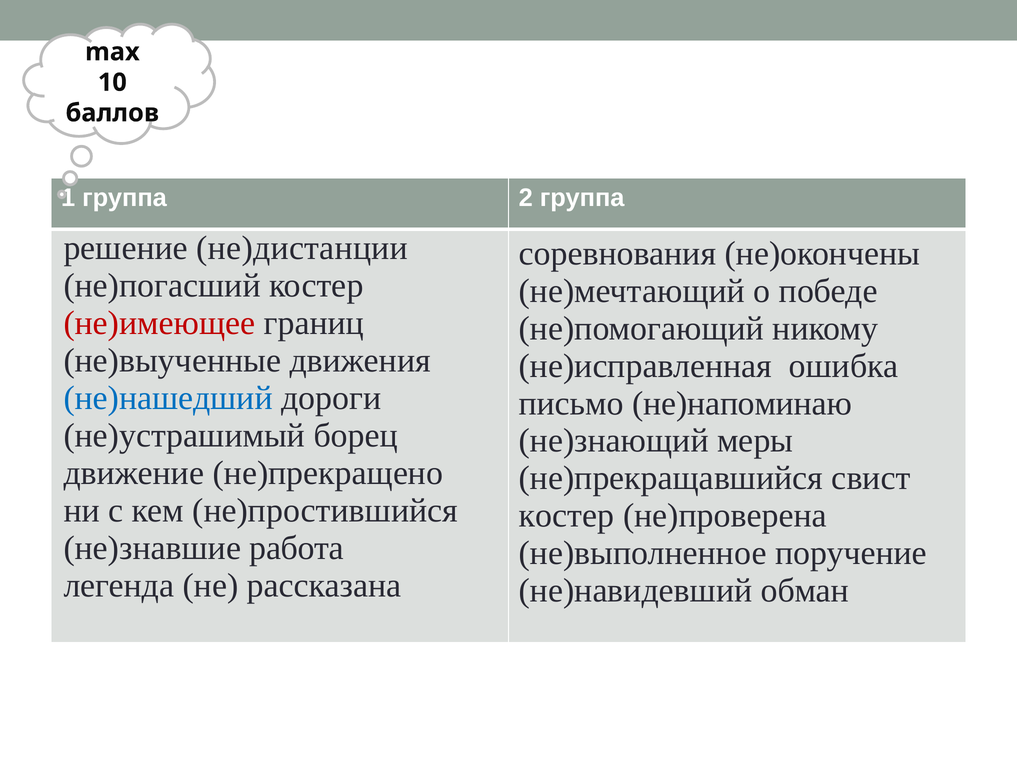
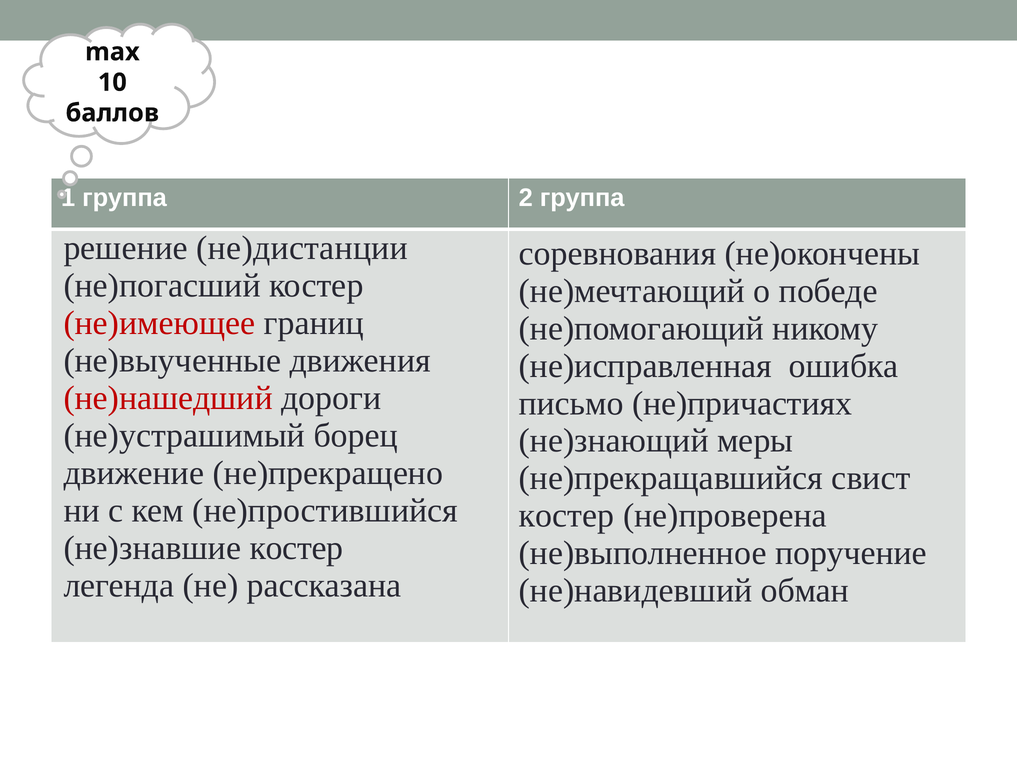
не)нашедший colour: blue -> red
не)напоминаю: не)напоминаю -> не)причастиях
не)знавшие работа: работа -> костер
